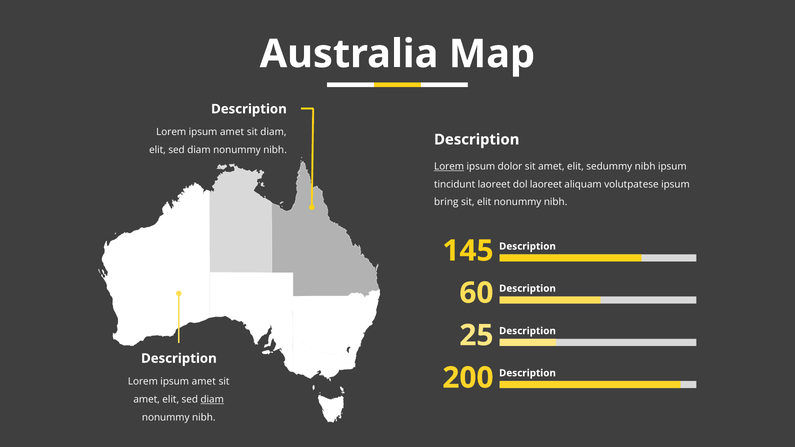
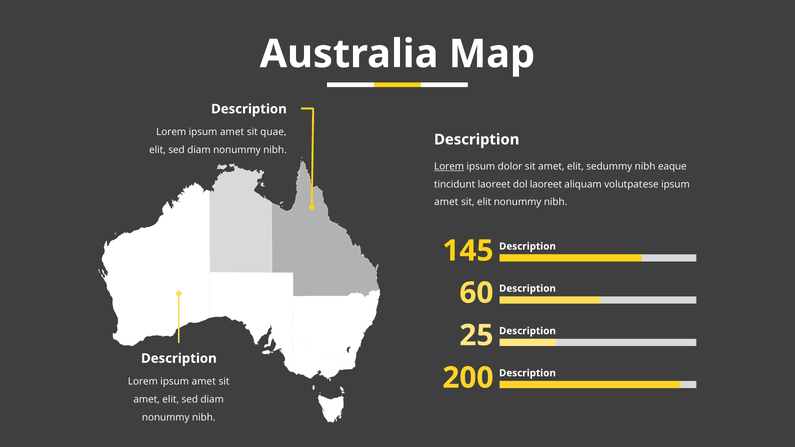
sit diam: diam -> quae
nibh ipsum: ipsum -> eaque
bring at (446, 202): bring -> amet
diam at (212, 400) underline: present -> none
